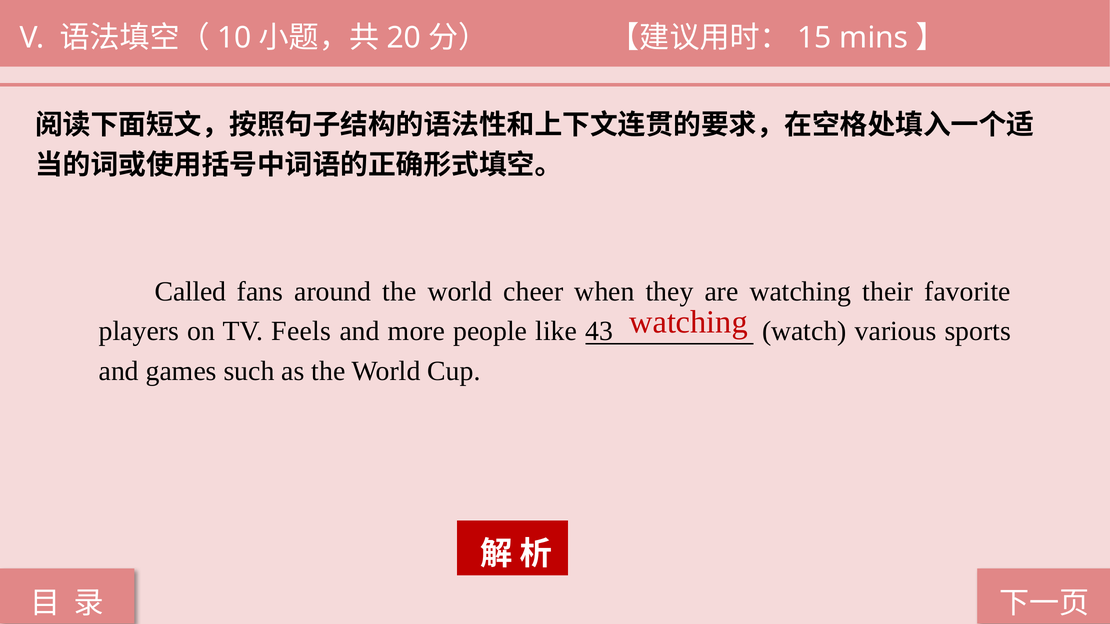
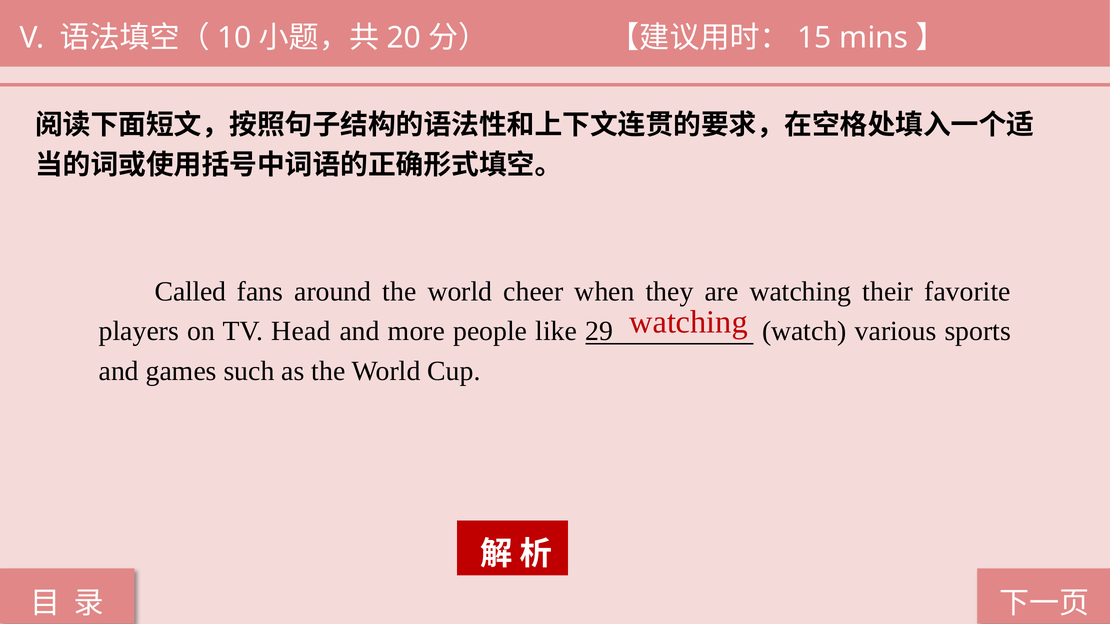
Feels: Feels -> Head
43: 43 -> 29
